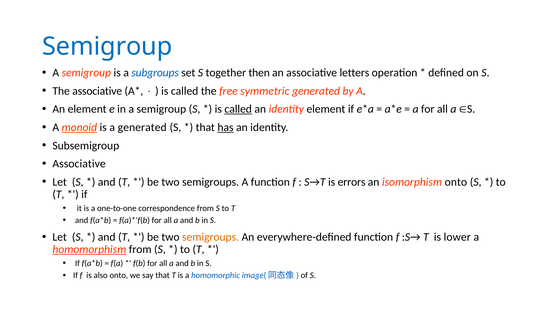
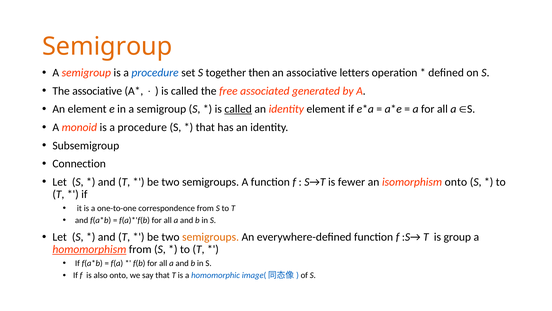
Semigroup at (107, 46) colour: blue -> orange
semigroup is a subgroups: subgroups -> procedure
symmetric: symmetric -> associated
monoid underline: present -> none
generated at (142, 127): generated -> procedure
has underline: present -> none
Associative at (79, 163): Associative -> Connection
errors: errors -> fewer
lower: lower -> group
